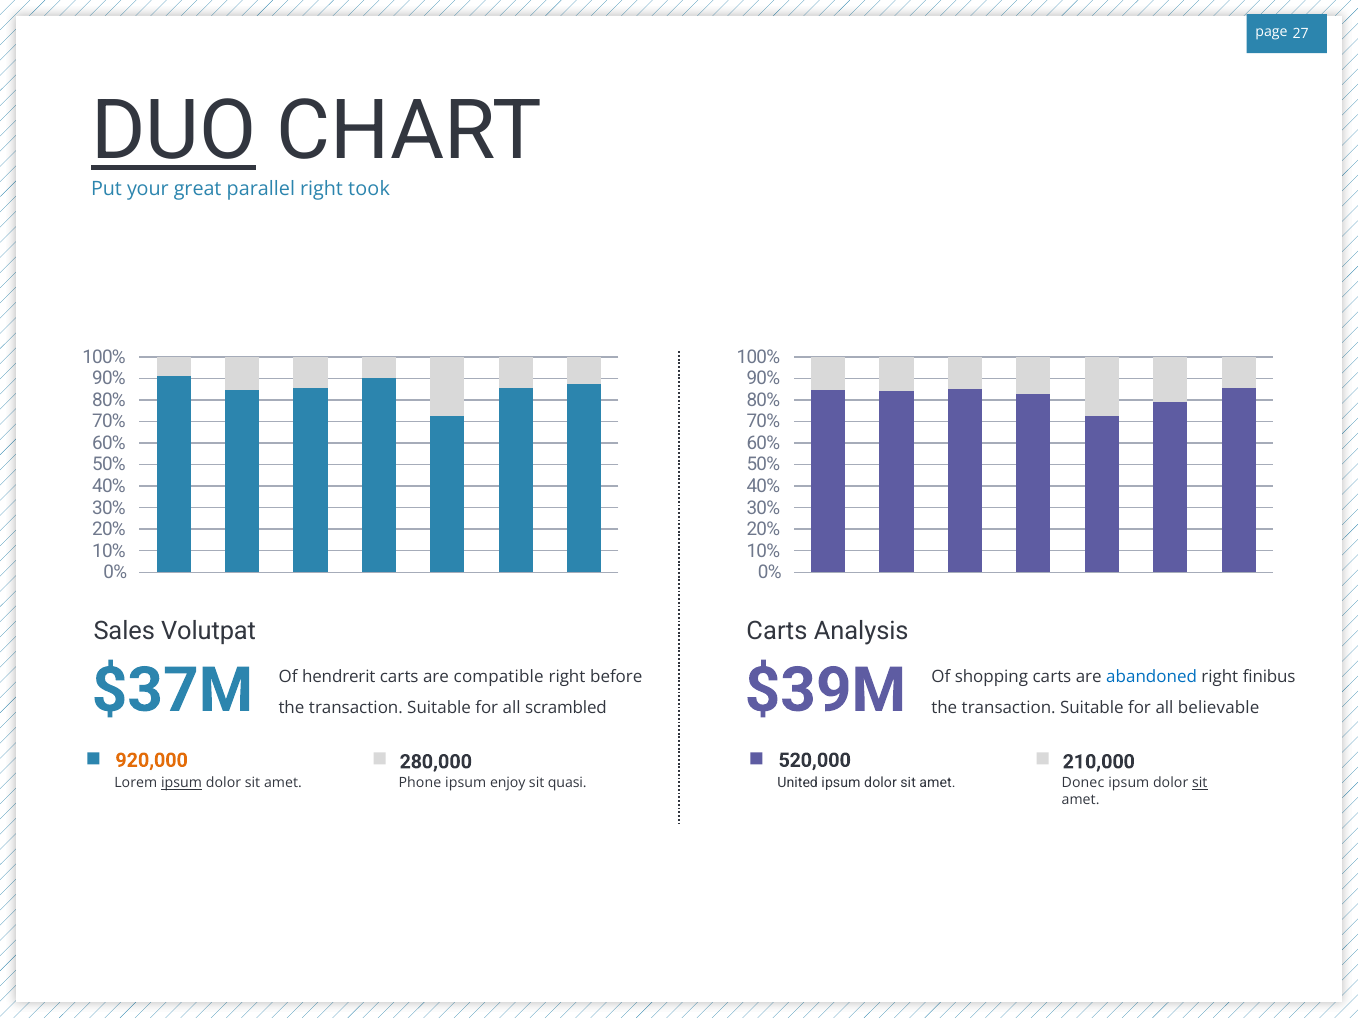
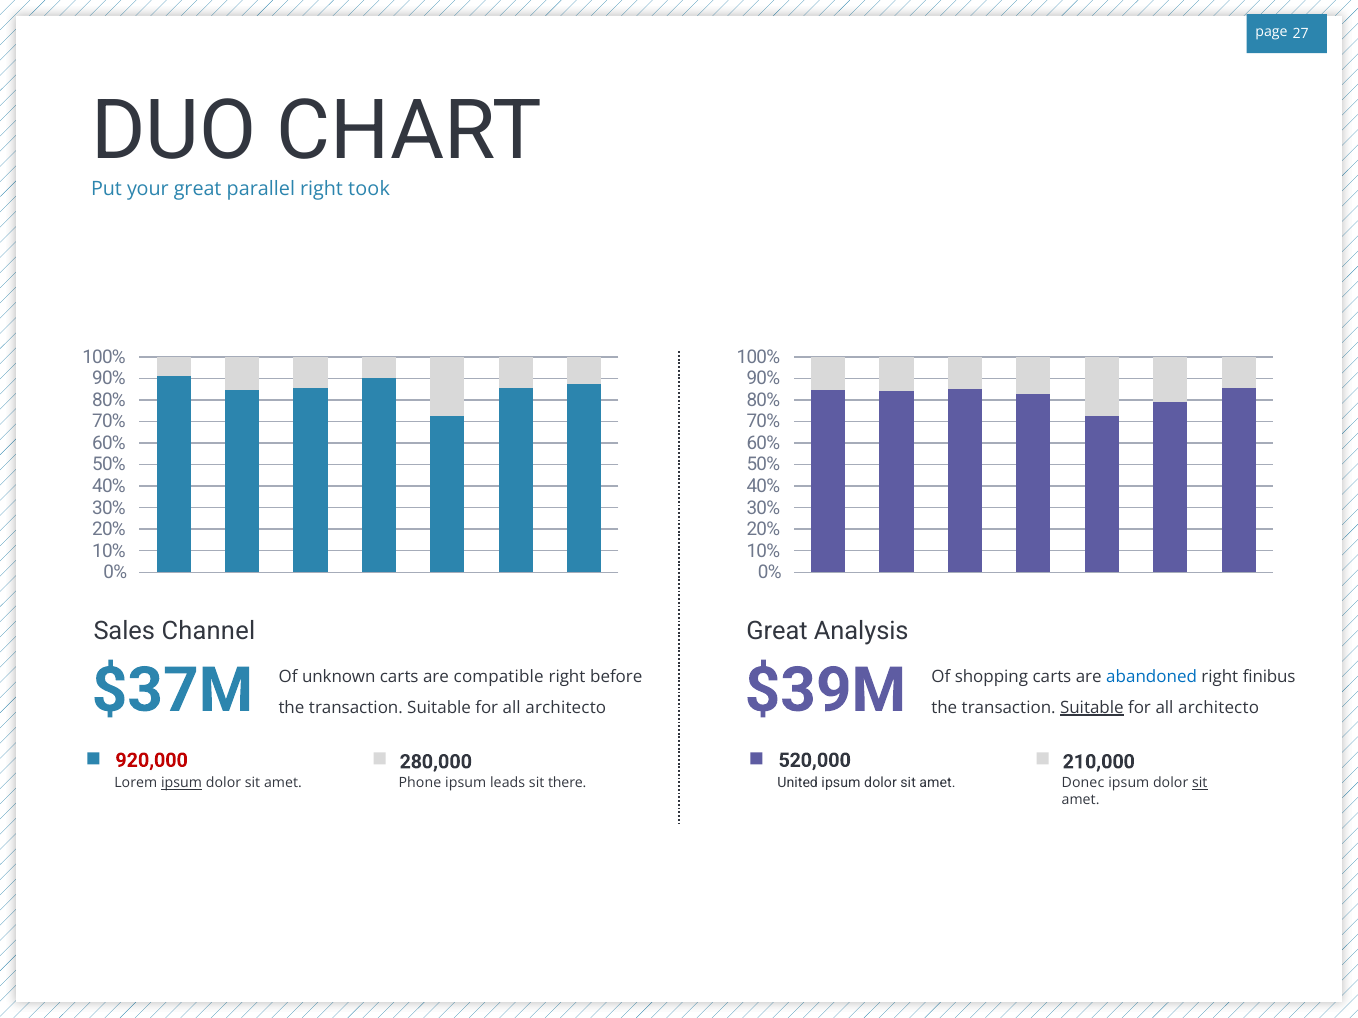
DUO underline: present -> none
Volutpat: Volutpat -> Channel
Carts at (777, 631): Carts -> Great
hendrerit: hendrerit -> unknown
scrambled at (566, 708): scrambled -> architecto
Suitable at (1092, 708) underline: none -> present
believable at (1219, 708): believable -> architecto
920,000 colour: orange -> red
enjoy: enjoy -> leads
quasi: quasi -> there
